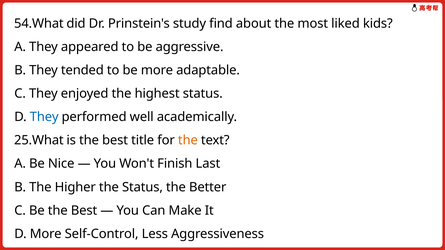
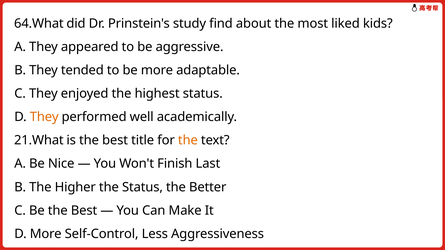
54.What: 54.What -> 64.What
They at (44, 117) colour: blue -> orange
25.What: 25.What -> 21.What
